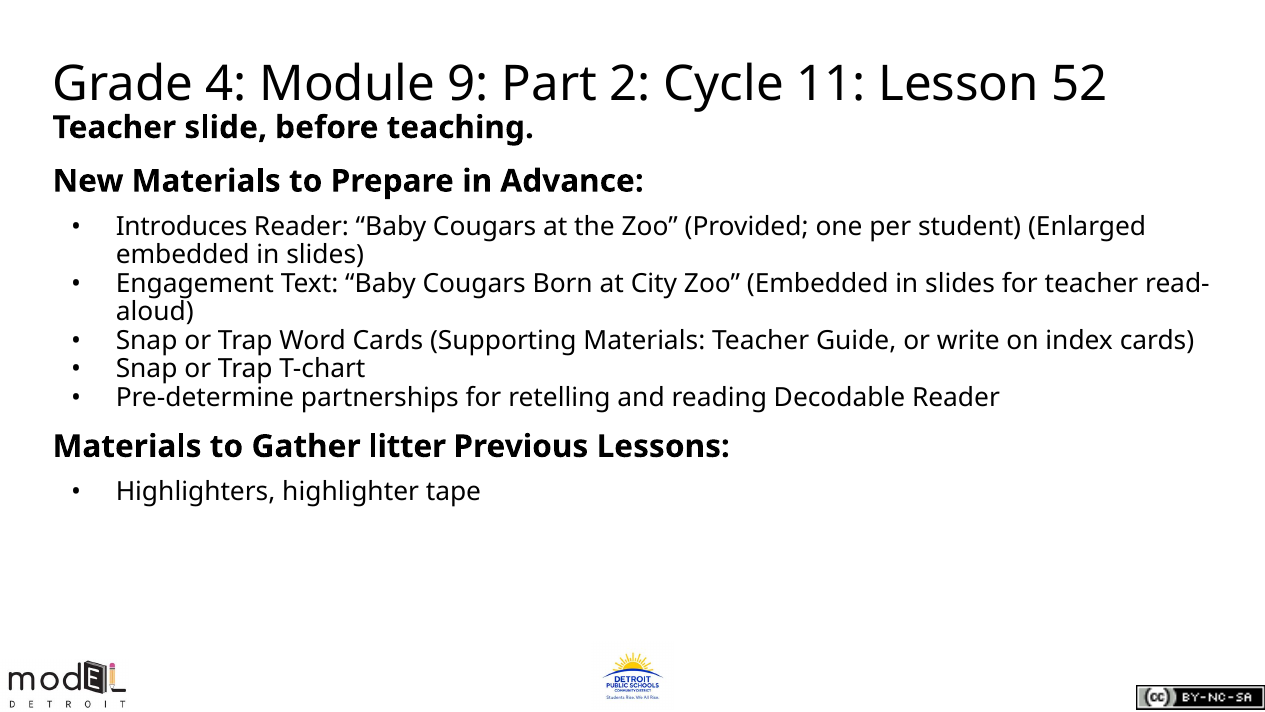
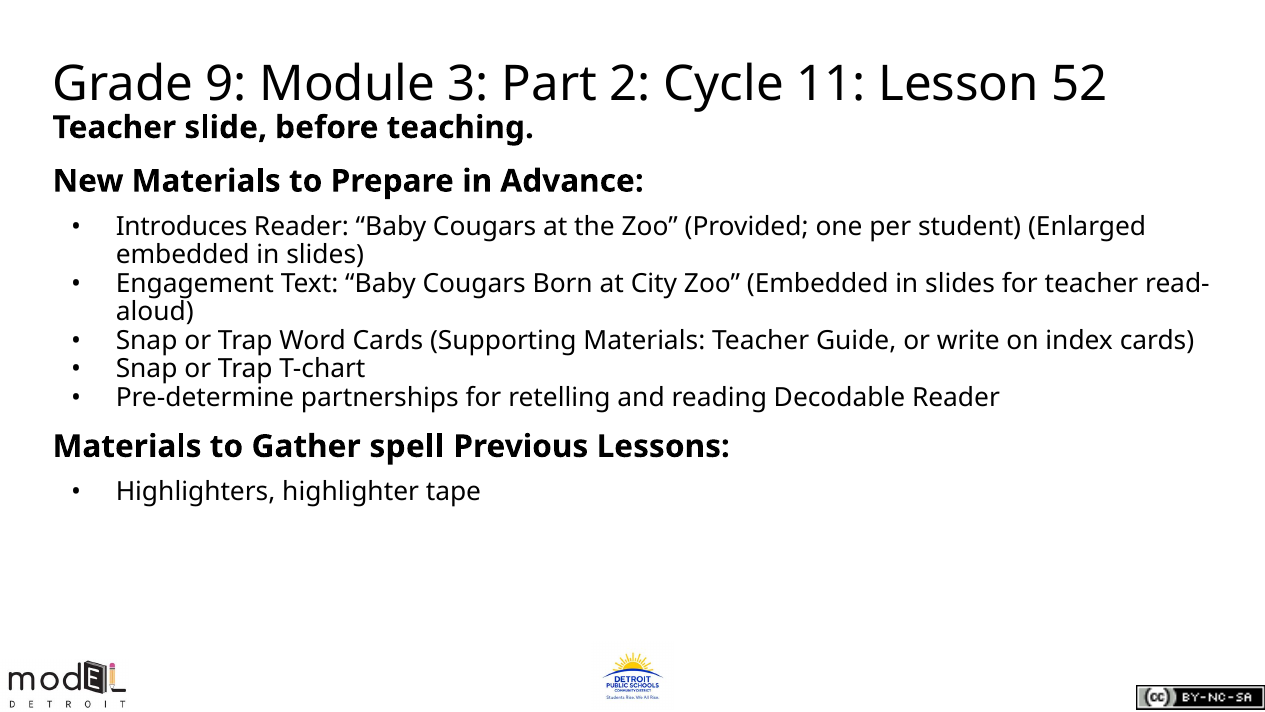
4: 4 -> 9
9: 9 -> 3
litter: litter -> spell
